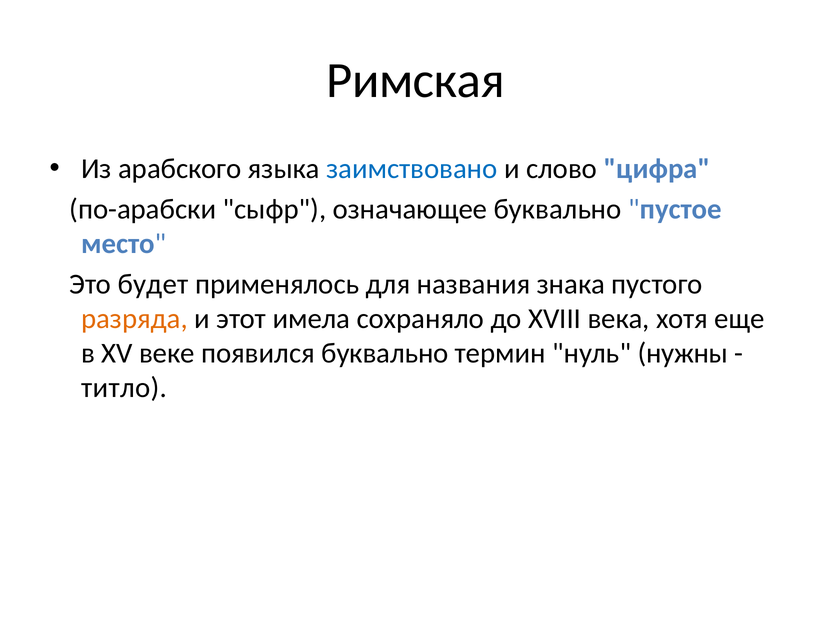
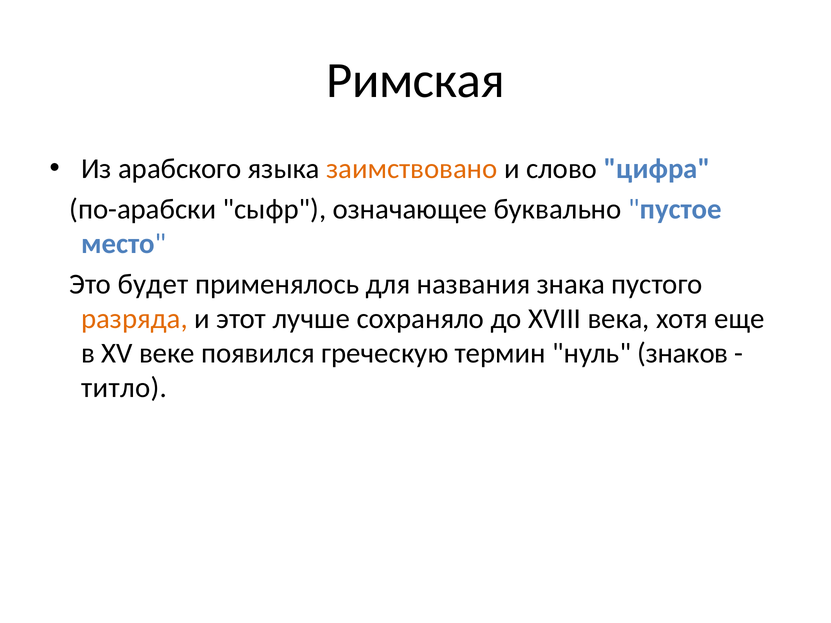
заимствовано colour: blue -> orange
имела: имела -> лучше
появился буквально: буквально -> греческую
нужны: нужны -> знаков
